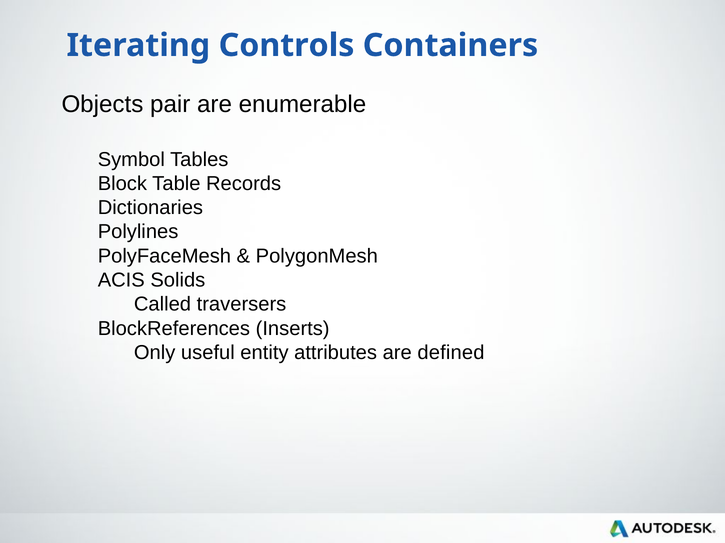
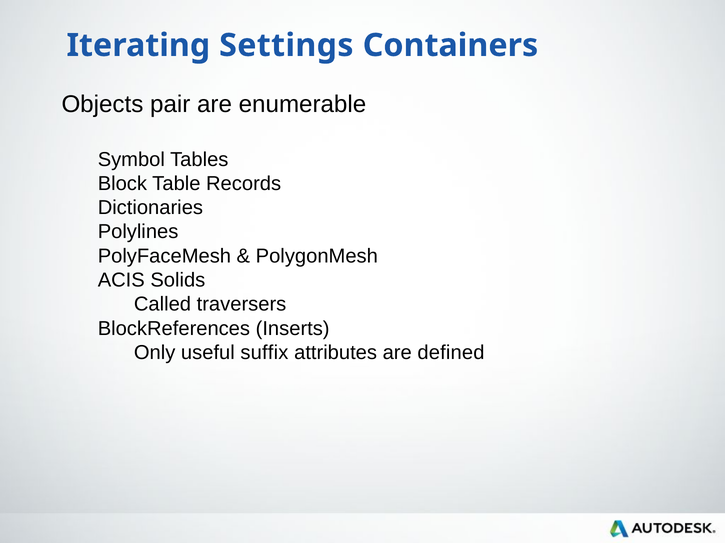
Controls: Controls -> Settings
entity: entity -> suffix
